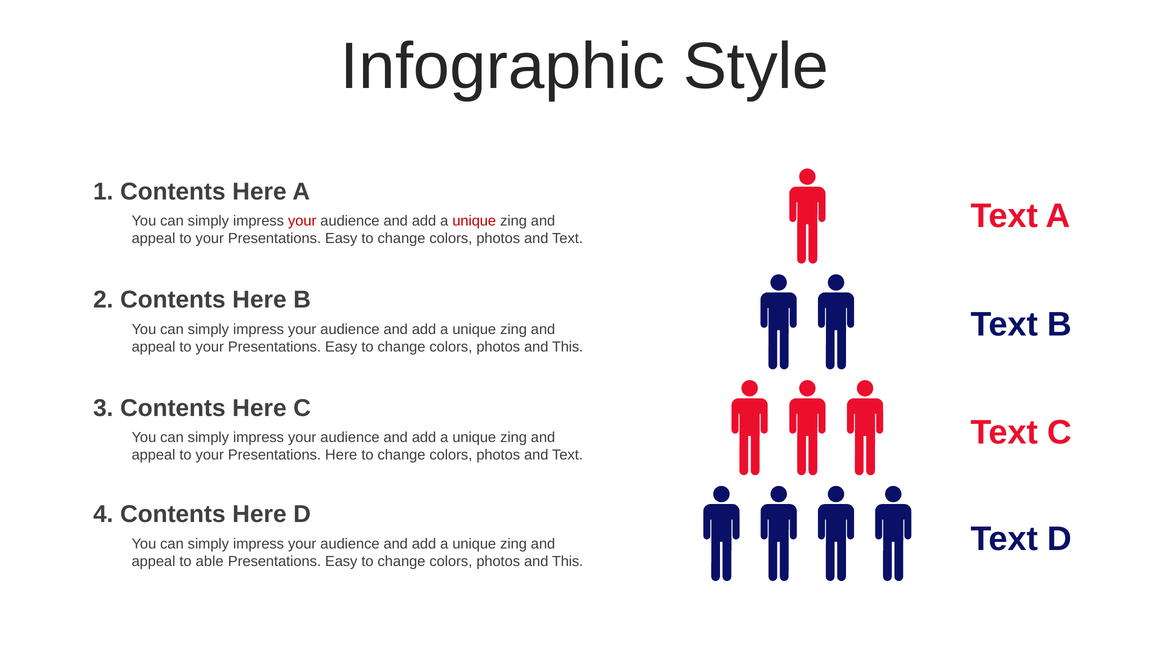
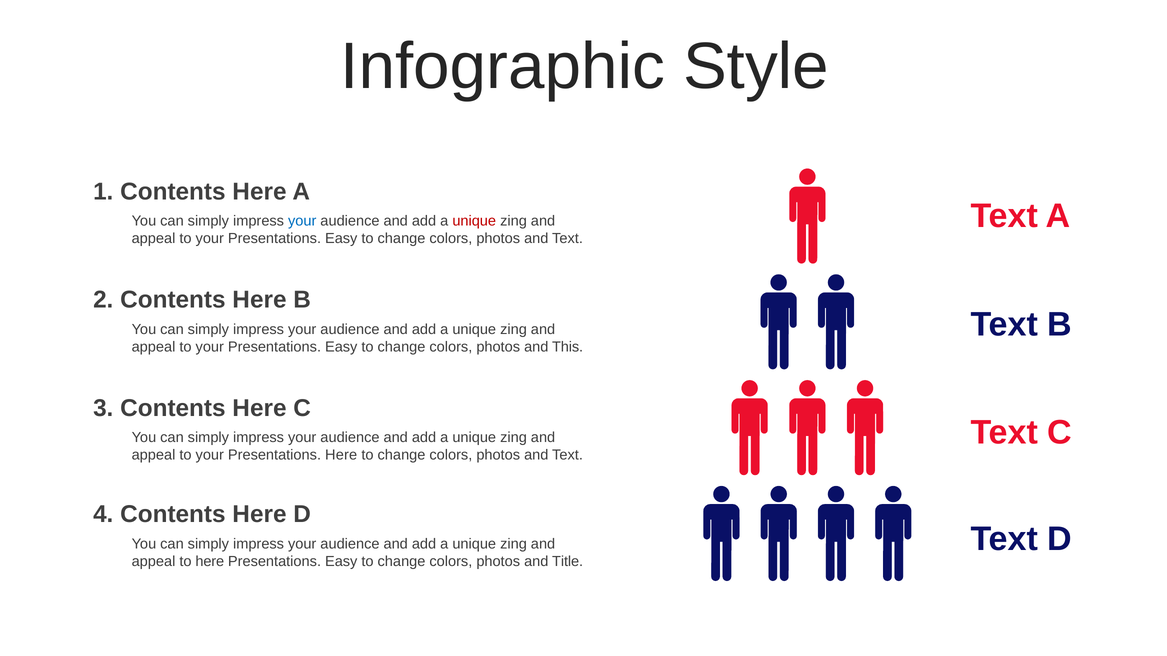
your at (302, 221) colour: red -> blue
to able: able -> here
This at (568, 562): This -> Title
